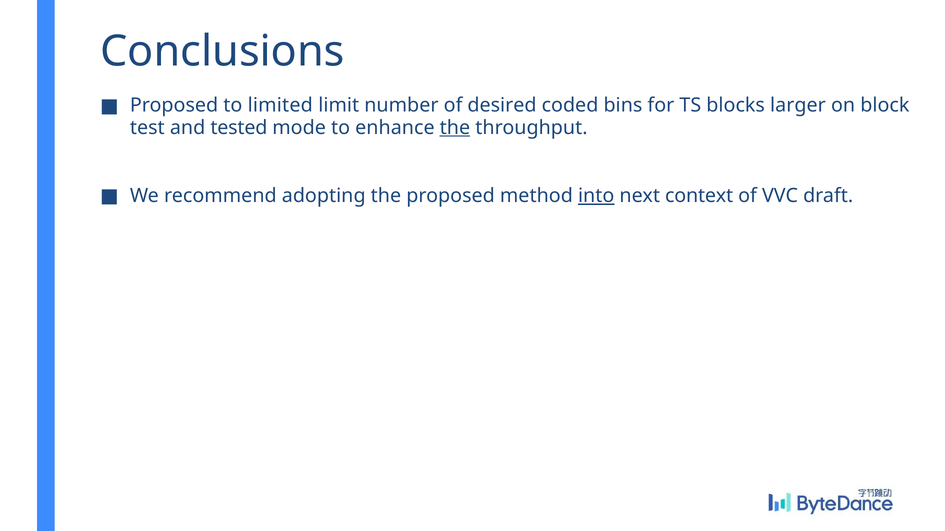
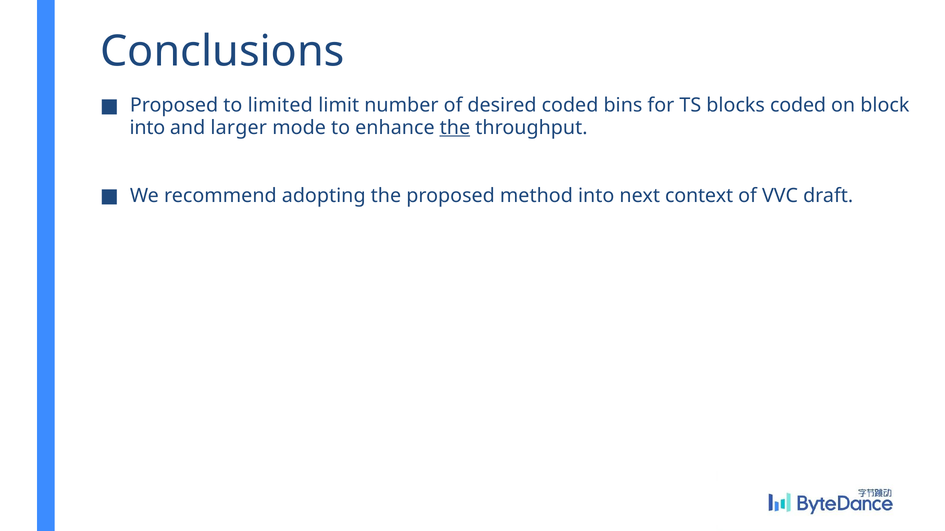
blocks larger: larger -> coded
test at (147, 128): test -> into
tested: tested -> larger
into at (596, 196) underline: present -> none
